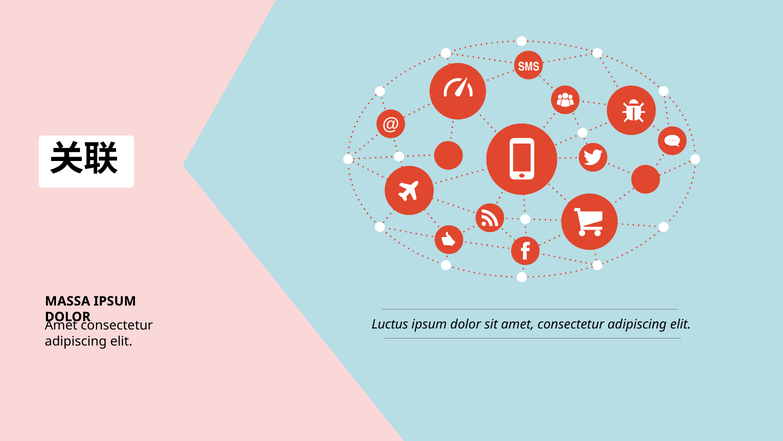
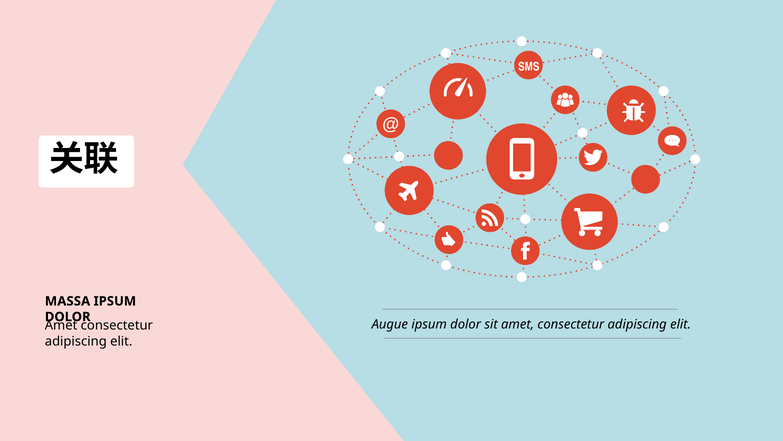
Luctus: Luctus -> Augue
